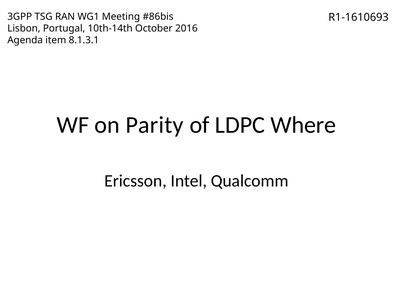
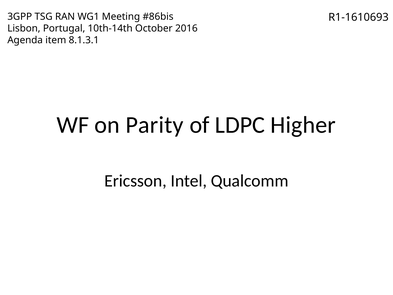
Where: Where -> Higher
